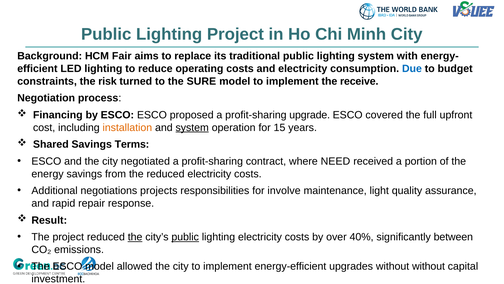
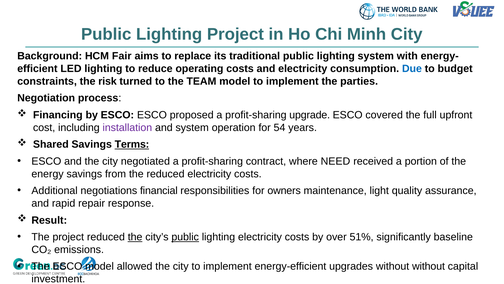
SURE: SURE -> TEAM
receive: receive -> parties
installation colour: orange -> purple
system at (192, 127) underline: present -> none
15: 15 -> 54
Terms underline: none -> present
projects: projects -> financial
involve: involve -> owners
40%: 40% -> 51%
between: between -> baseline
